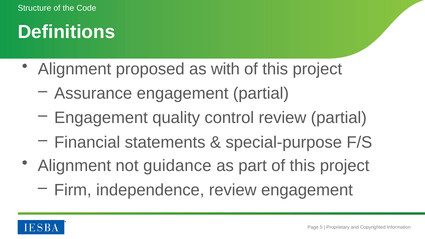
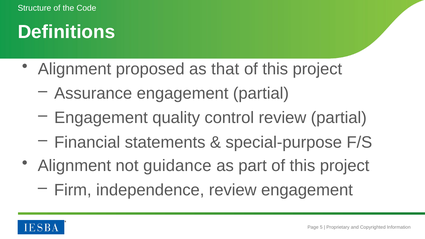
with: with -> that
